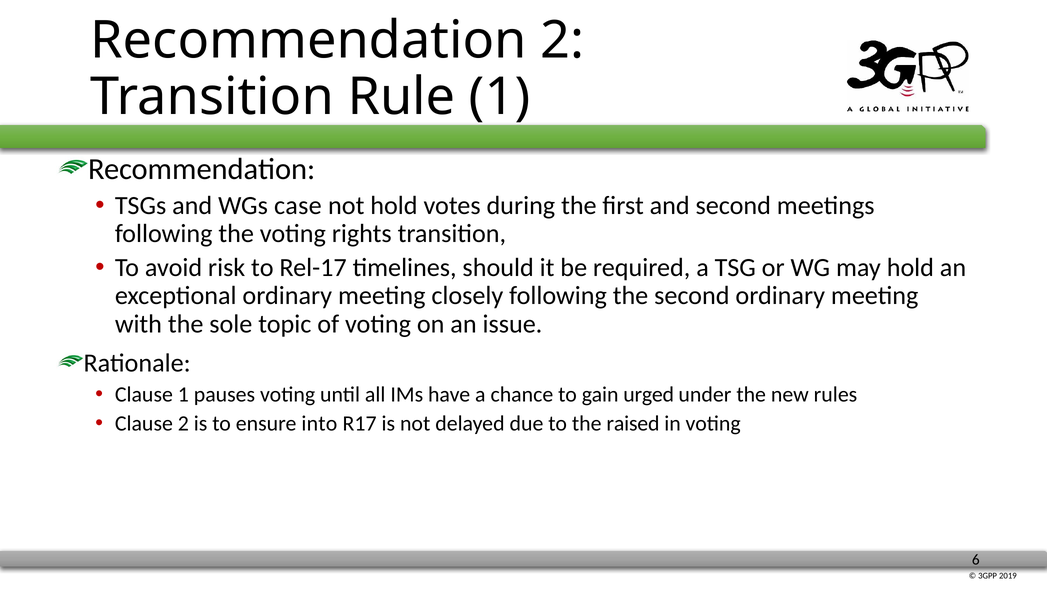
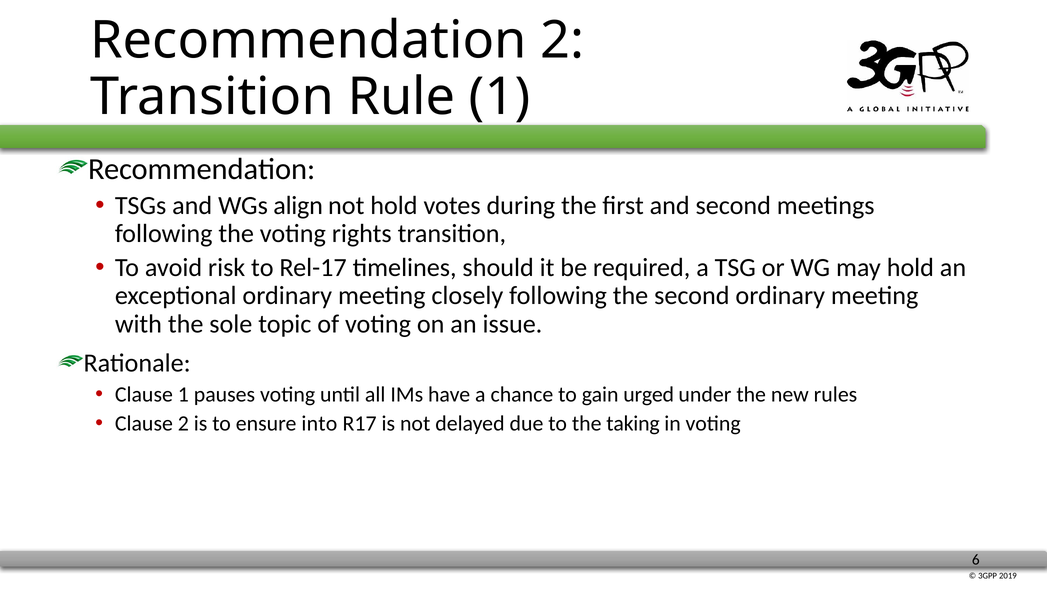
case: case -> align
raised: raised -> taking
